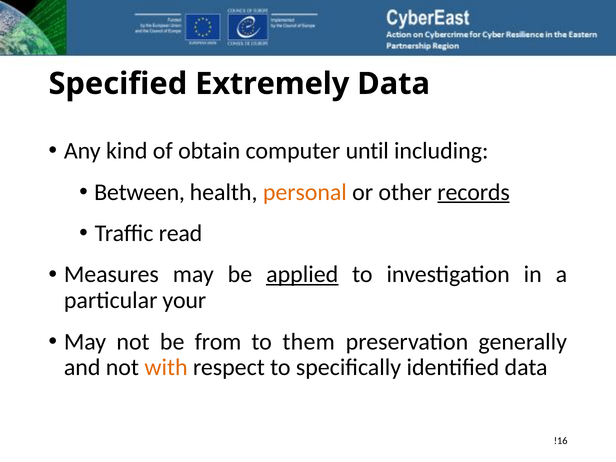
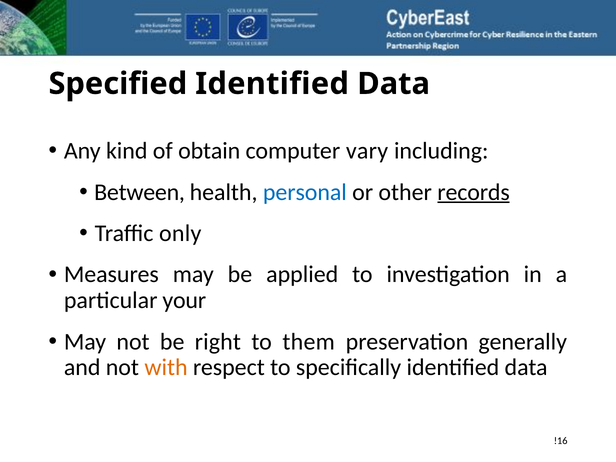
Specified Extremely: Extremely -> Identified
until: until -> vary
personal colour: orange -> blue
read: read -> only
applied underline: present -> none
from: from -> right
